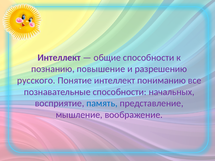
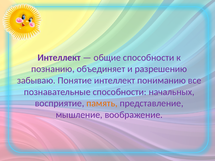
повышение: повышение -> объединяет
русского: русского -> забываю
память colour: blue -> orange
